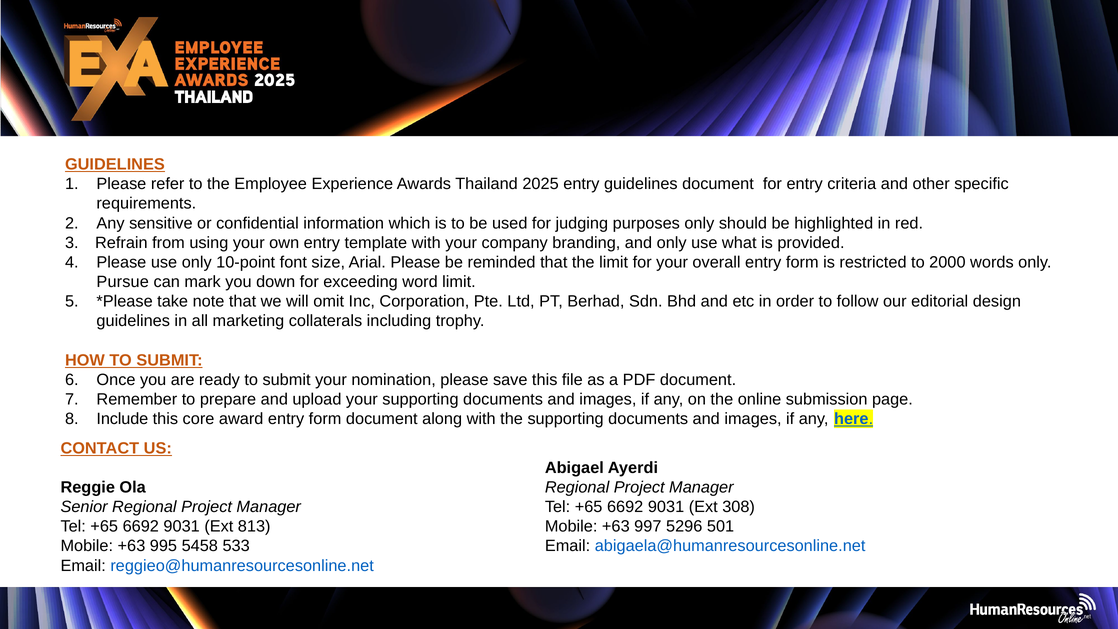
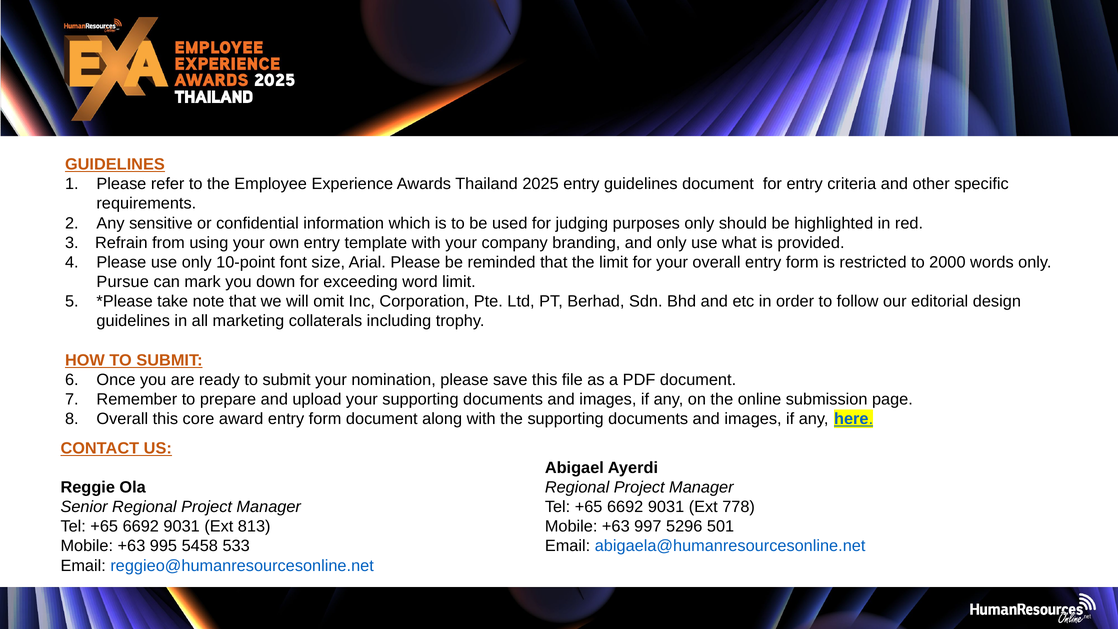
Include at (122, 419): Include -> Overall
308: 308 -> 778
